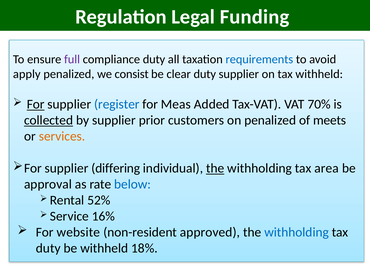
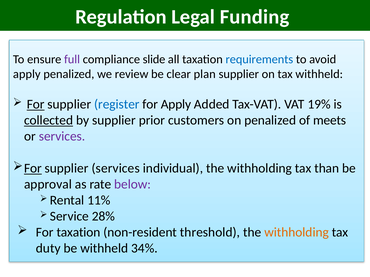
compliance duty: duty -> slide
consist: consist -> review
clear duty: duty -> plan
for Meas: Meas -> Apply
70%: 70% -> 19%
services at (62, 137) colour: orange -> purple
For at (33, 169) underline: none -> present
supplier differing: differing -> services
the at (215, 169) underline: present -> none
area: area -> than
below colour: blue -> purple
52%: 52% -> 11%
16%: 16% -> 28%
For website: website -> taxation
approved: approved -> threshold
withholding at (297, 233) colour: blue -> orange
18%: 18% -> 34%
